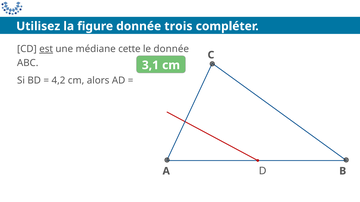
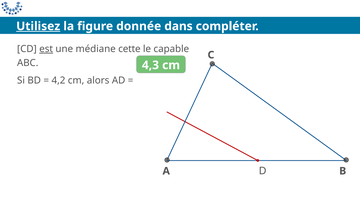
Utilisez underline: none -> present
trois: trois -> dans
le donnée: donnée -> capable
3,1: 3,1 -> 4,3
